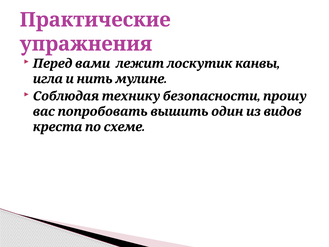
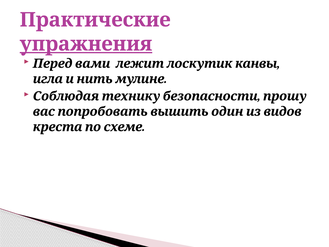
упражнения underline: none -> present
